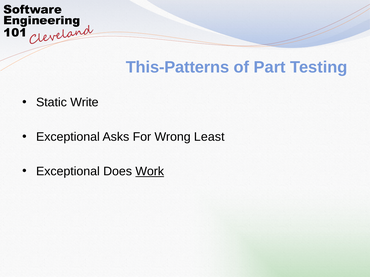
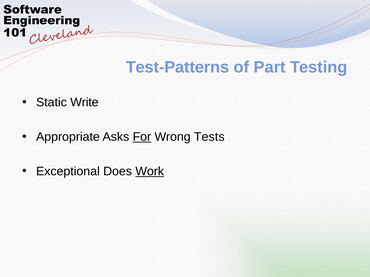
This-Patterns: This-Patterns -> Test-Patterns
Exceptional at (68, 137): Exceptional -> Appropriate
For underline: none -> present
Least: Least -> Tests
